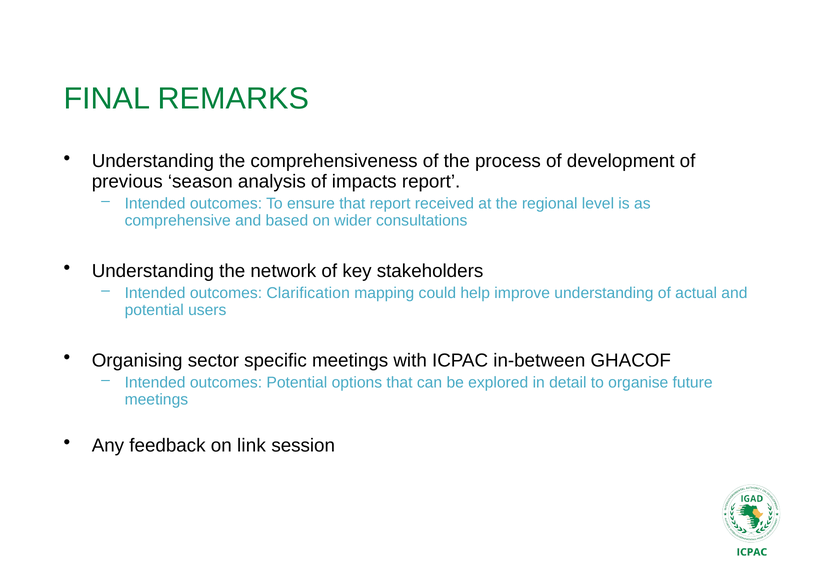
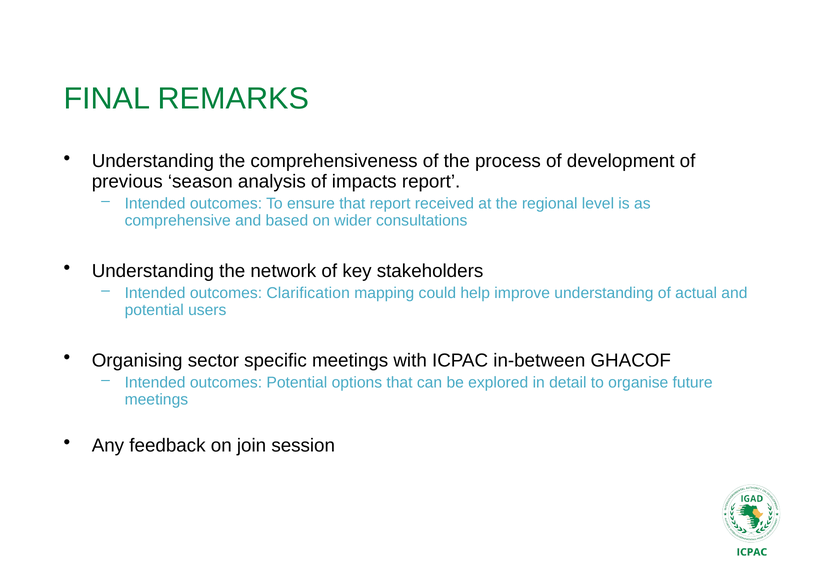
link: link -> join
